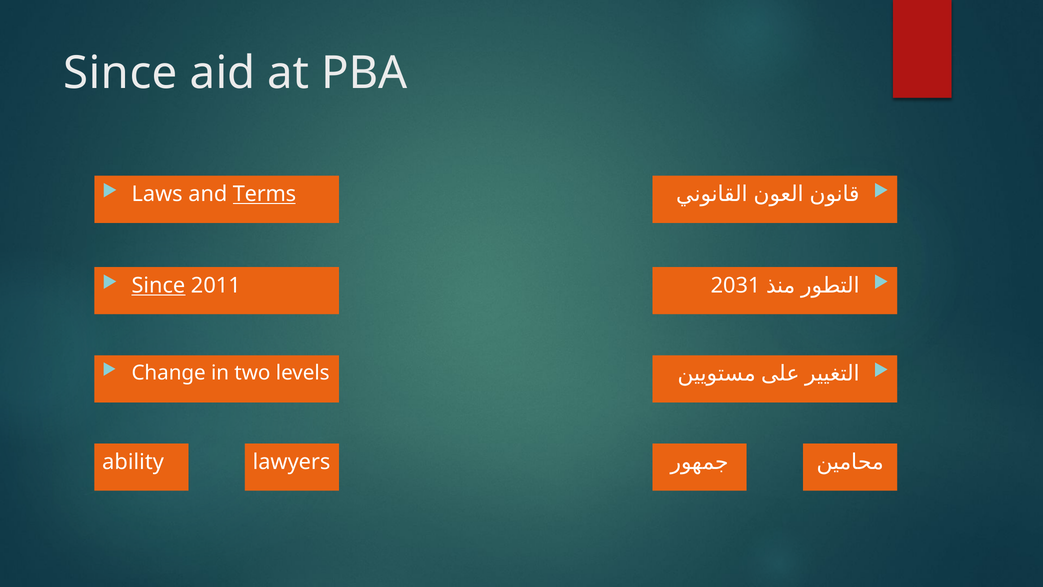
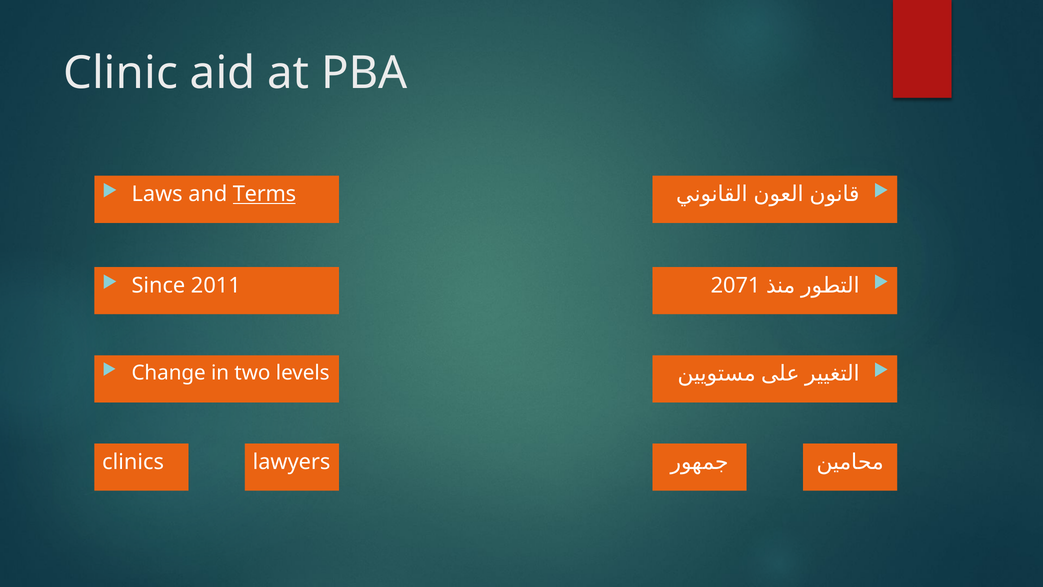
Since at (120, 73): Since -> Clinic
Since at (158, 285) underline: present -> none
2031: 2031 -> 2071
ability: ability -> clinics
